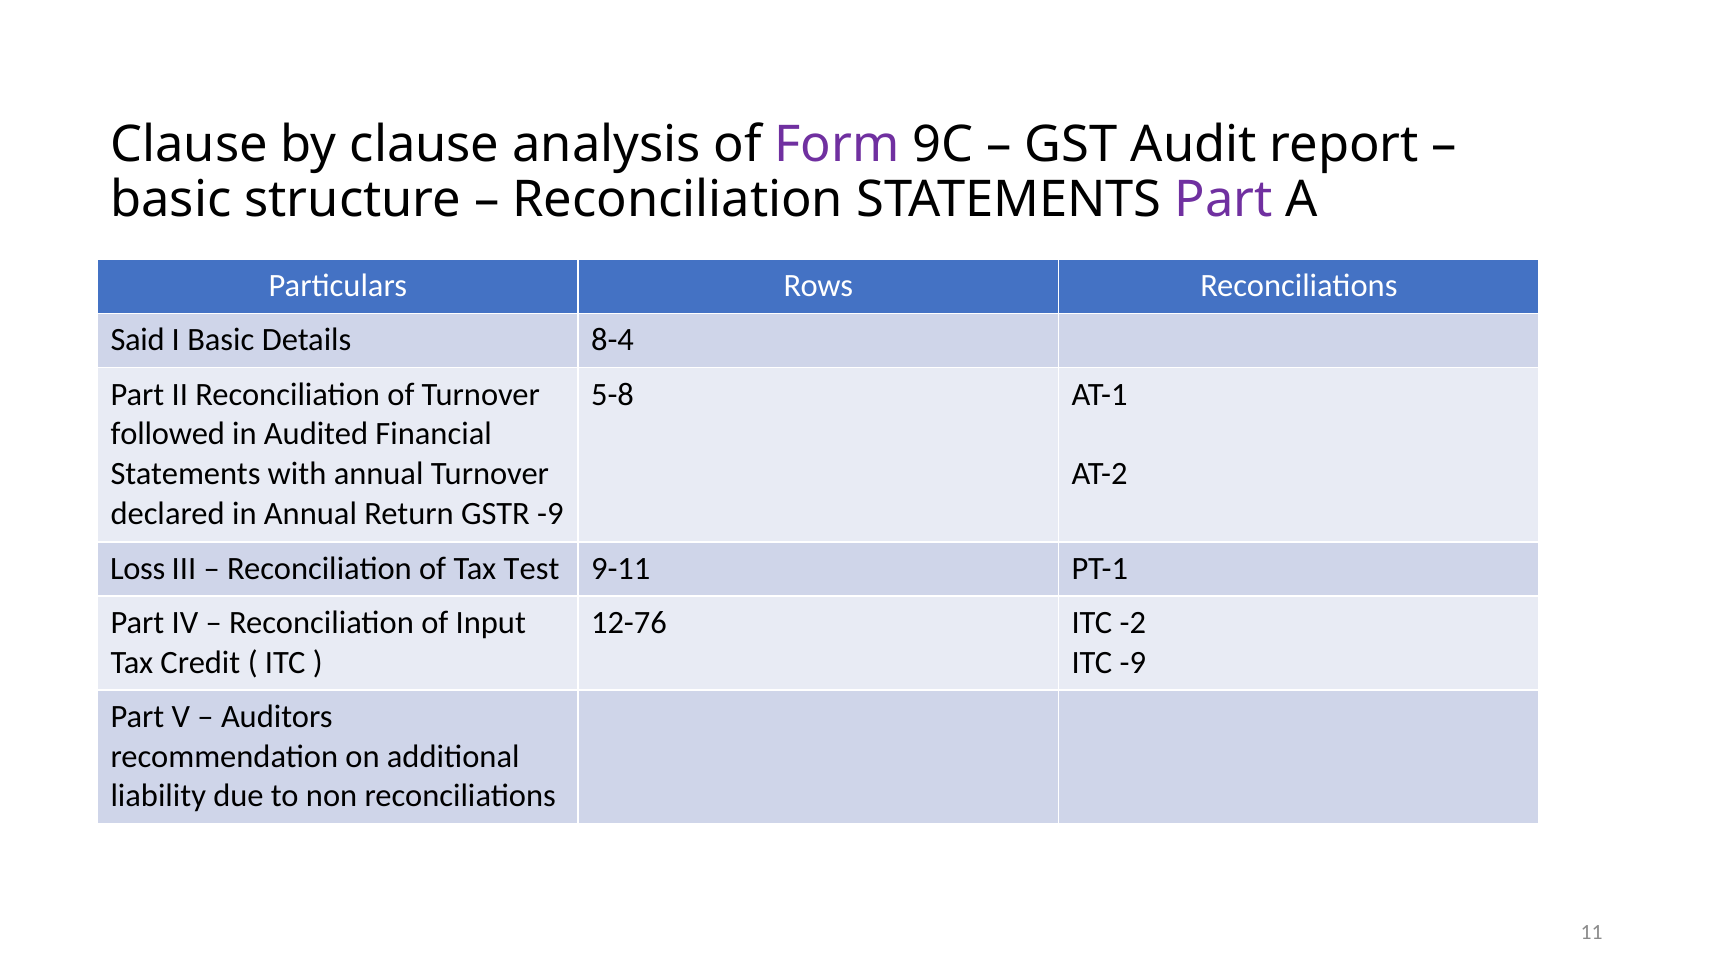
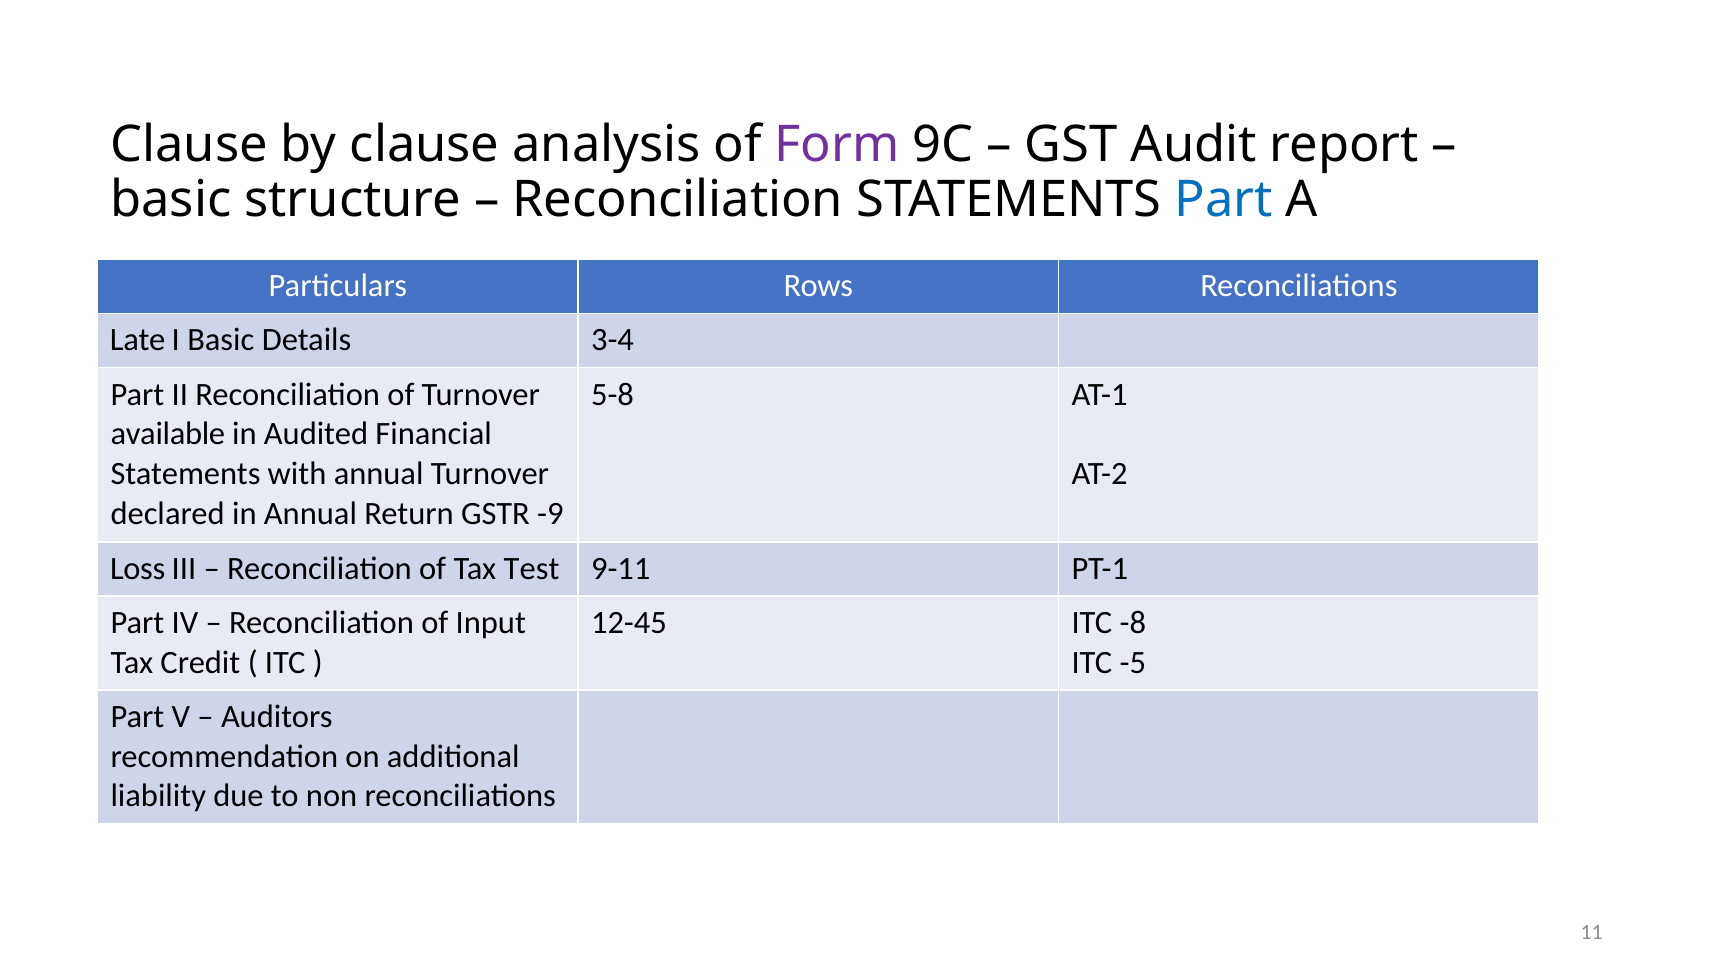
Part at (1224, 200) colour: purple -> blue
Said: Said -> Late
8-4: 8-4 -> 3-4
followed: followed -> available
12-76: 12-76 -> 12-45
-2: -2 -> -8
ITC -9: -9 -> -5
